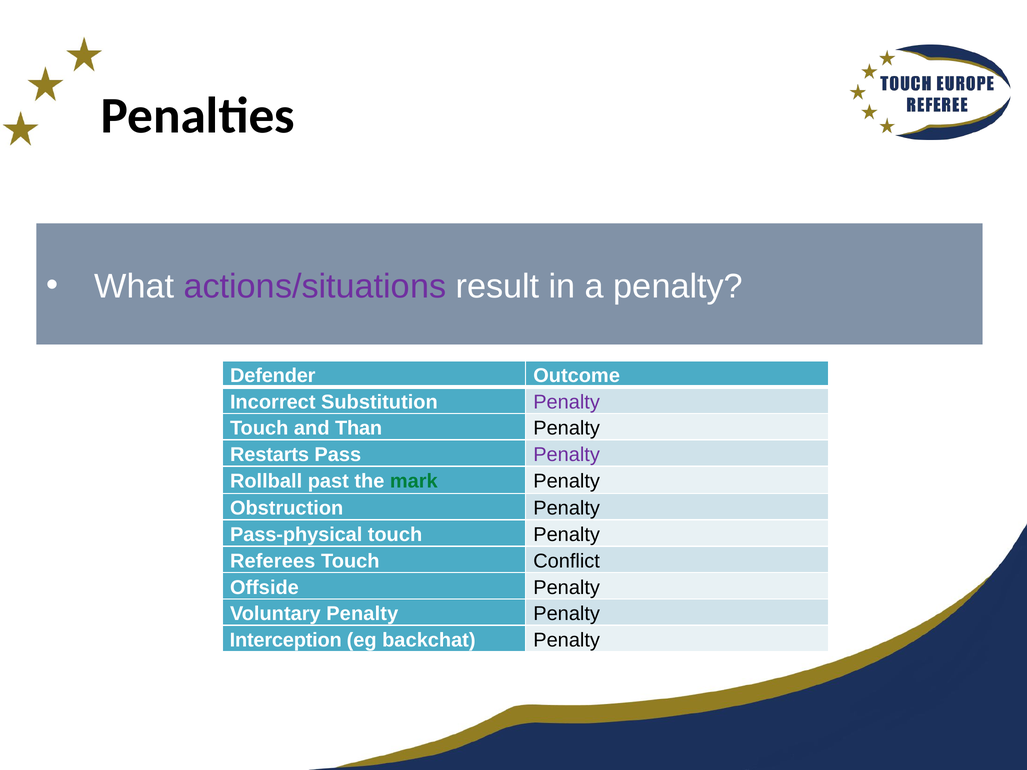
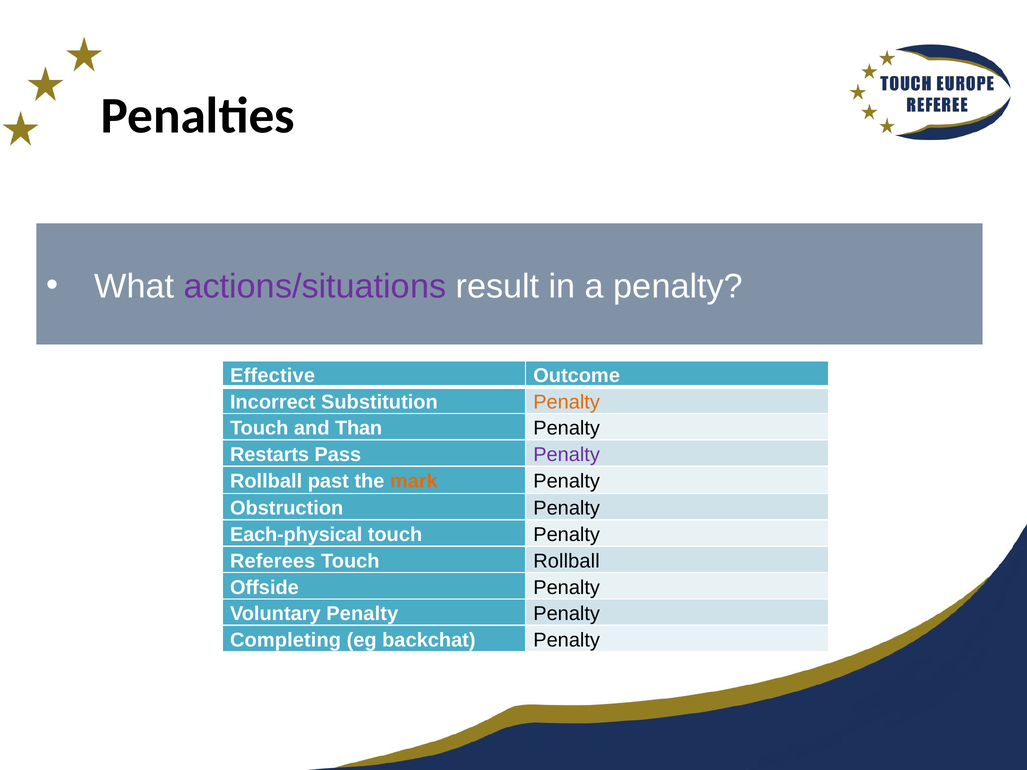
Defender: Defender -> Effective
Penalty at (567, 402) colour: purple -> orange
mark colour: green -> orange
Pass-physical: Pass-physical -> Each-physical
Touch Conflict: Conflict -> Rollball
Interception: Interception -> Completing
